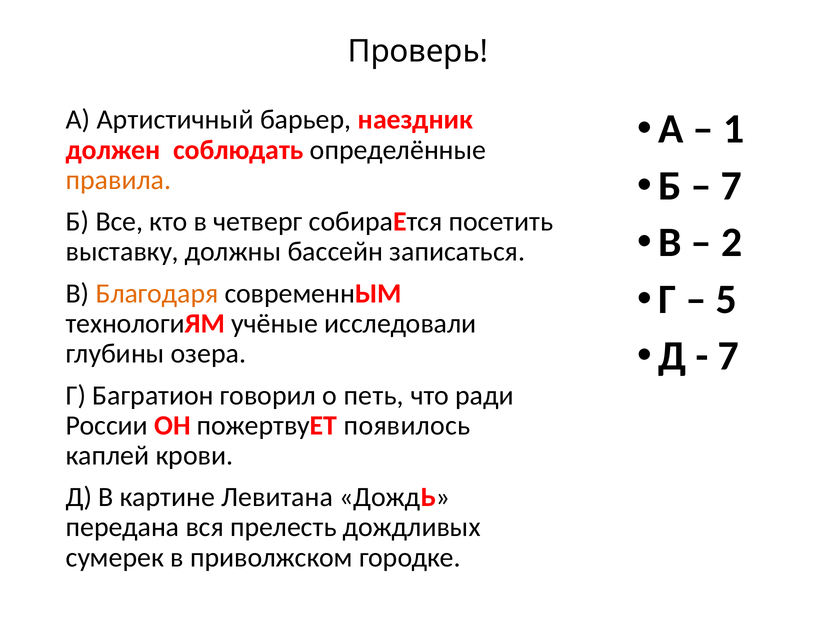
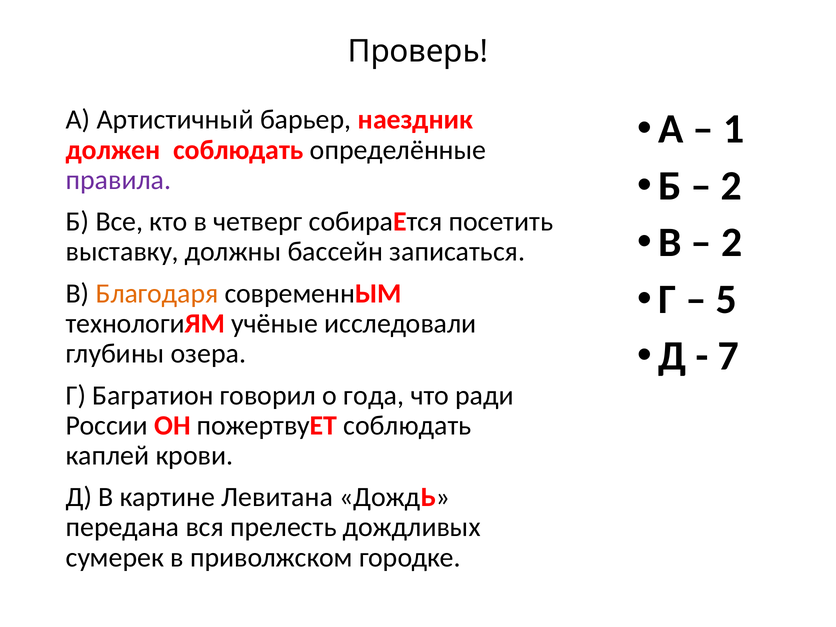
7 at (732, 186): 7 -> 2
правила colour: orange -> purple
петь: петь -> года
пожертвуЕТ появилось: появилось -> соблюдать
